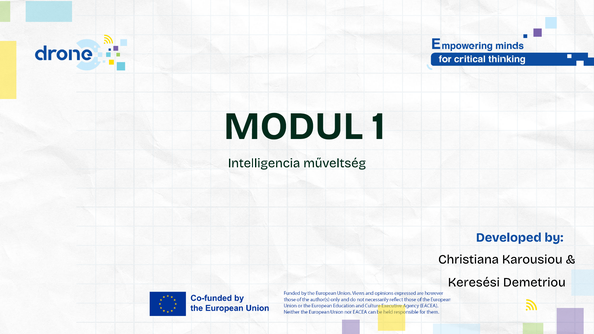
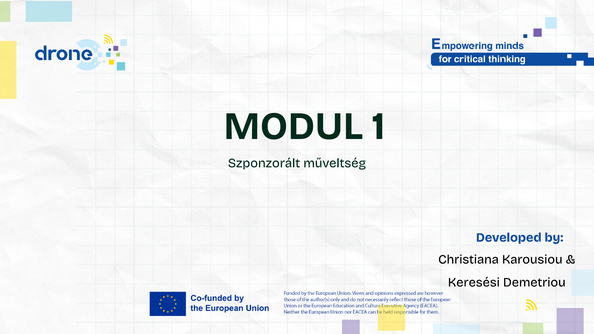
Intelligencia: Intelligencia -> Szponzorált
